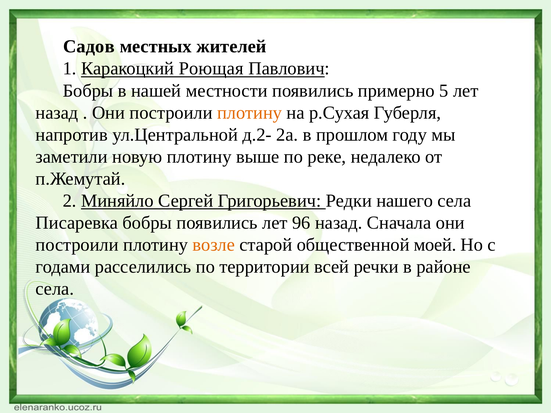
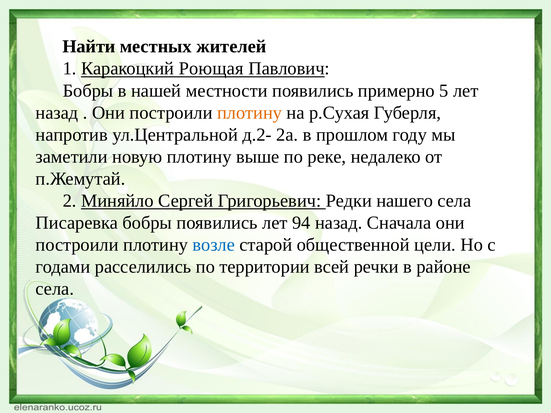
Садов: Садов -> Найти
96: 96 -> 94
возле colour: orange -> blue
моей: моей -> цели
